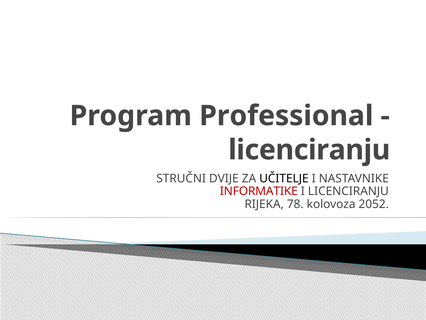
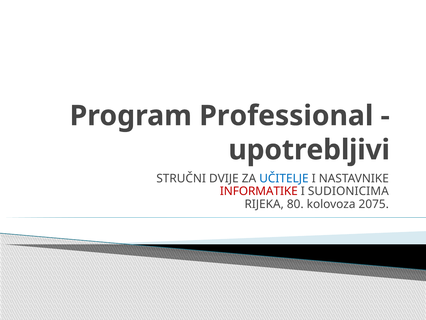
licenciranju at (309, 150): licenciranju -> upotrebljivi
UČITELJE colour: black -> blue
I LICENCIRANJU: LICENCIRANJU -> SUDIONICIMA
78: 78 -> 80
2052: 2052 -> 2075
